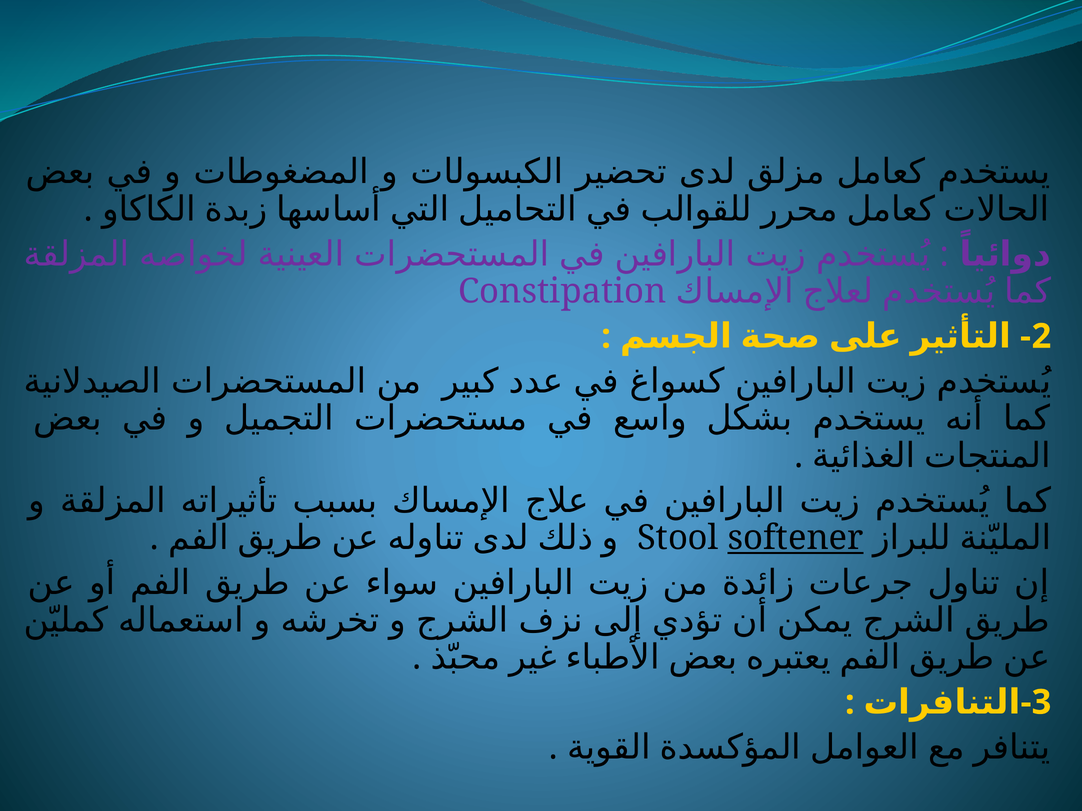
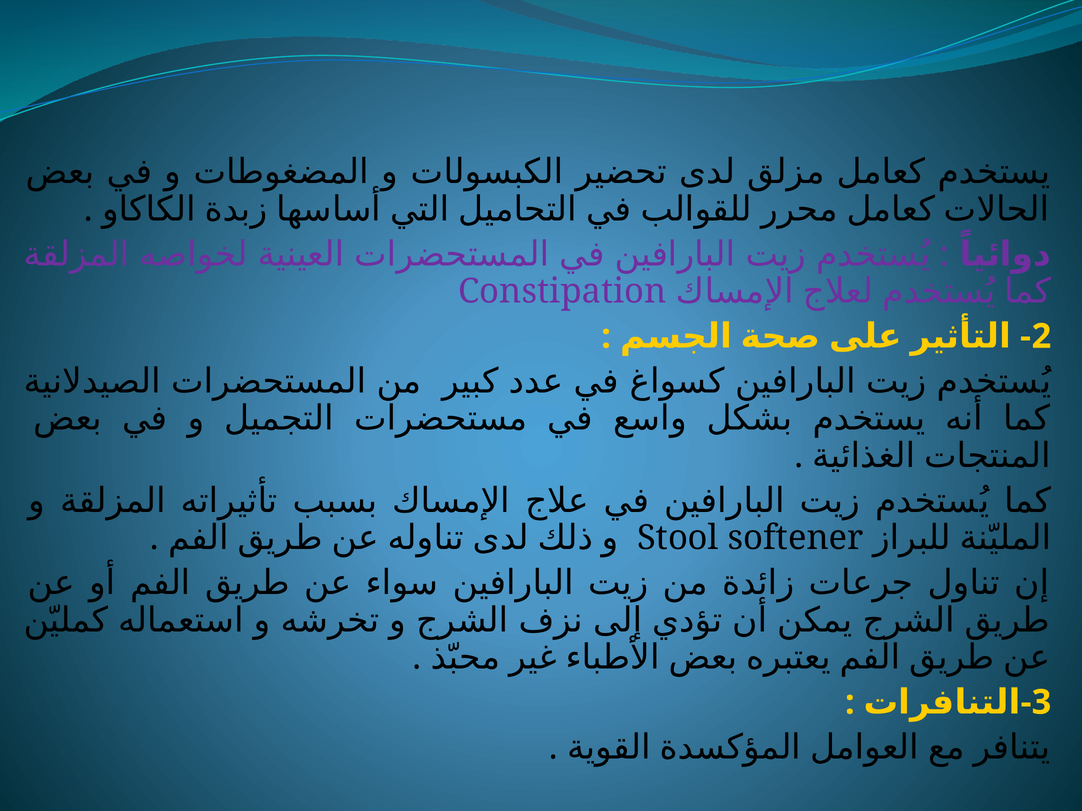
softener underline: present -> none
